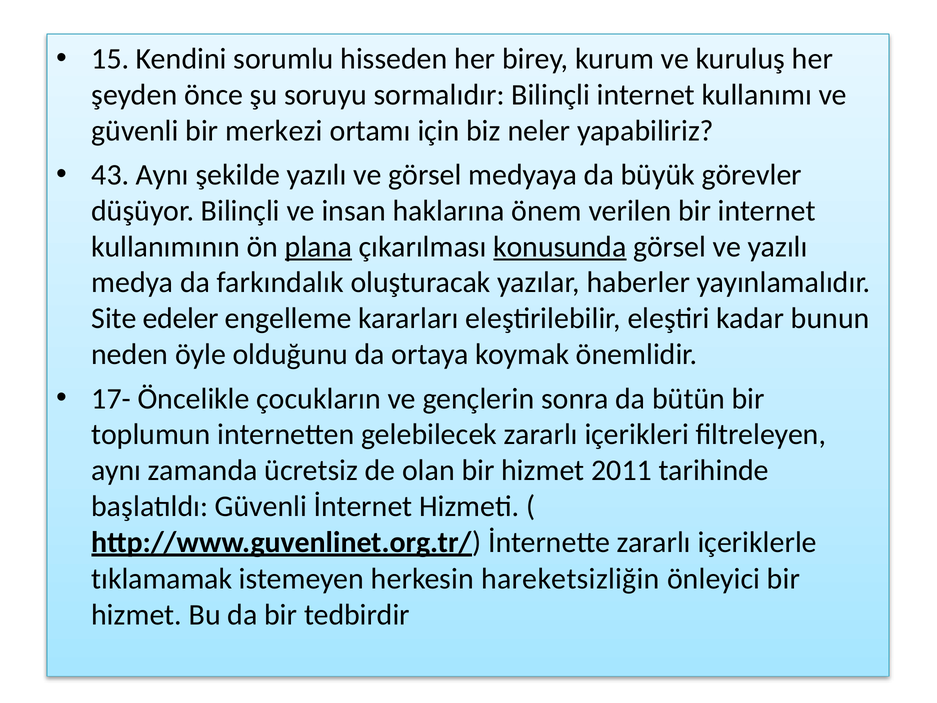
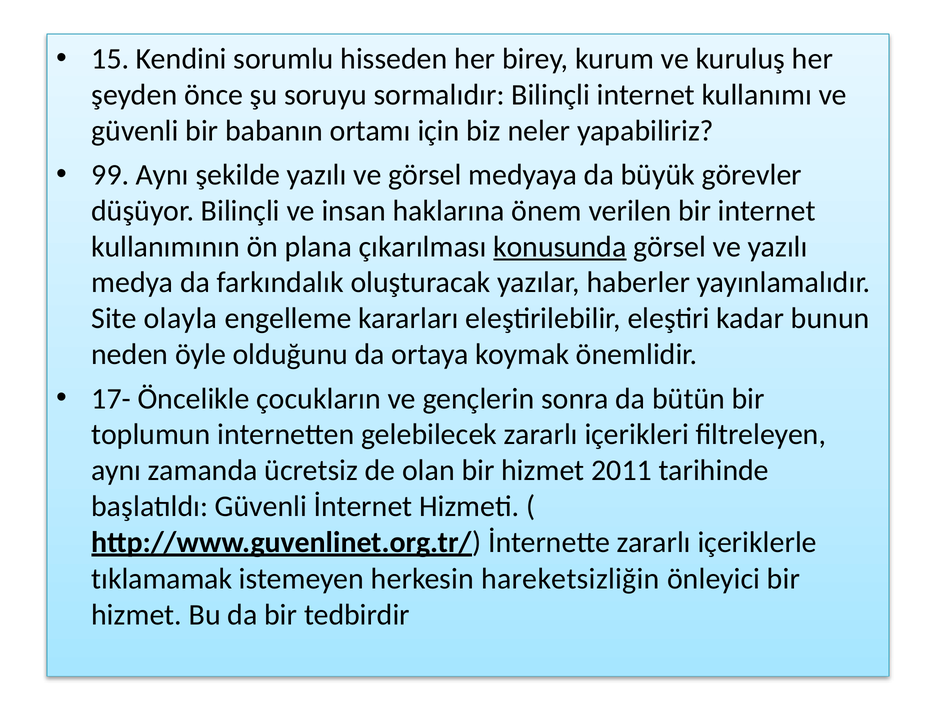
merkezi: merkezi -> babanın
43: 43 -> 99
plana underline: present -> none
edeler: edeler -> olayla
